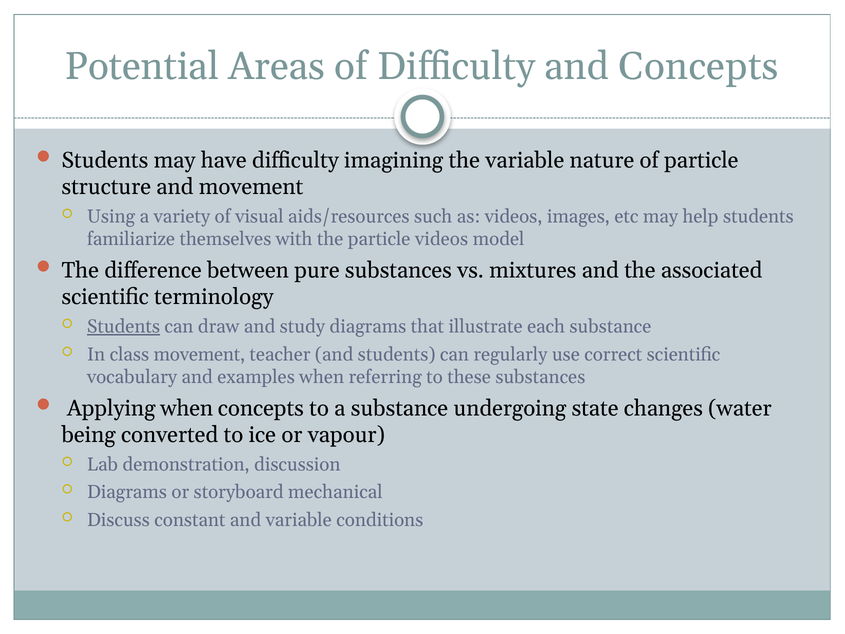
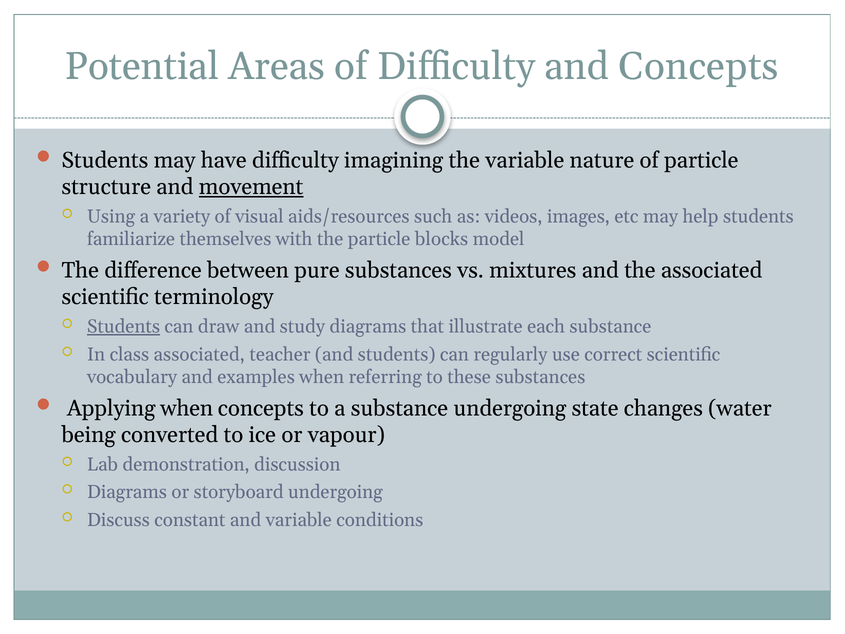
movement at (251, 187) underline: none -> present
particle videos: videos -> blocks
class movement: movement -> associated
storyboard mechanical: mechanical -> undergoing
